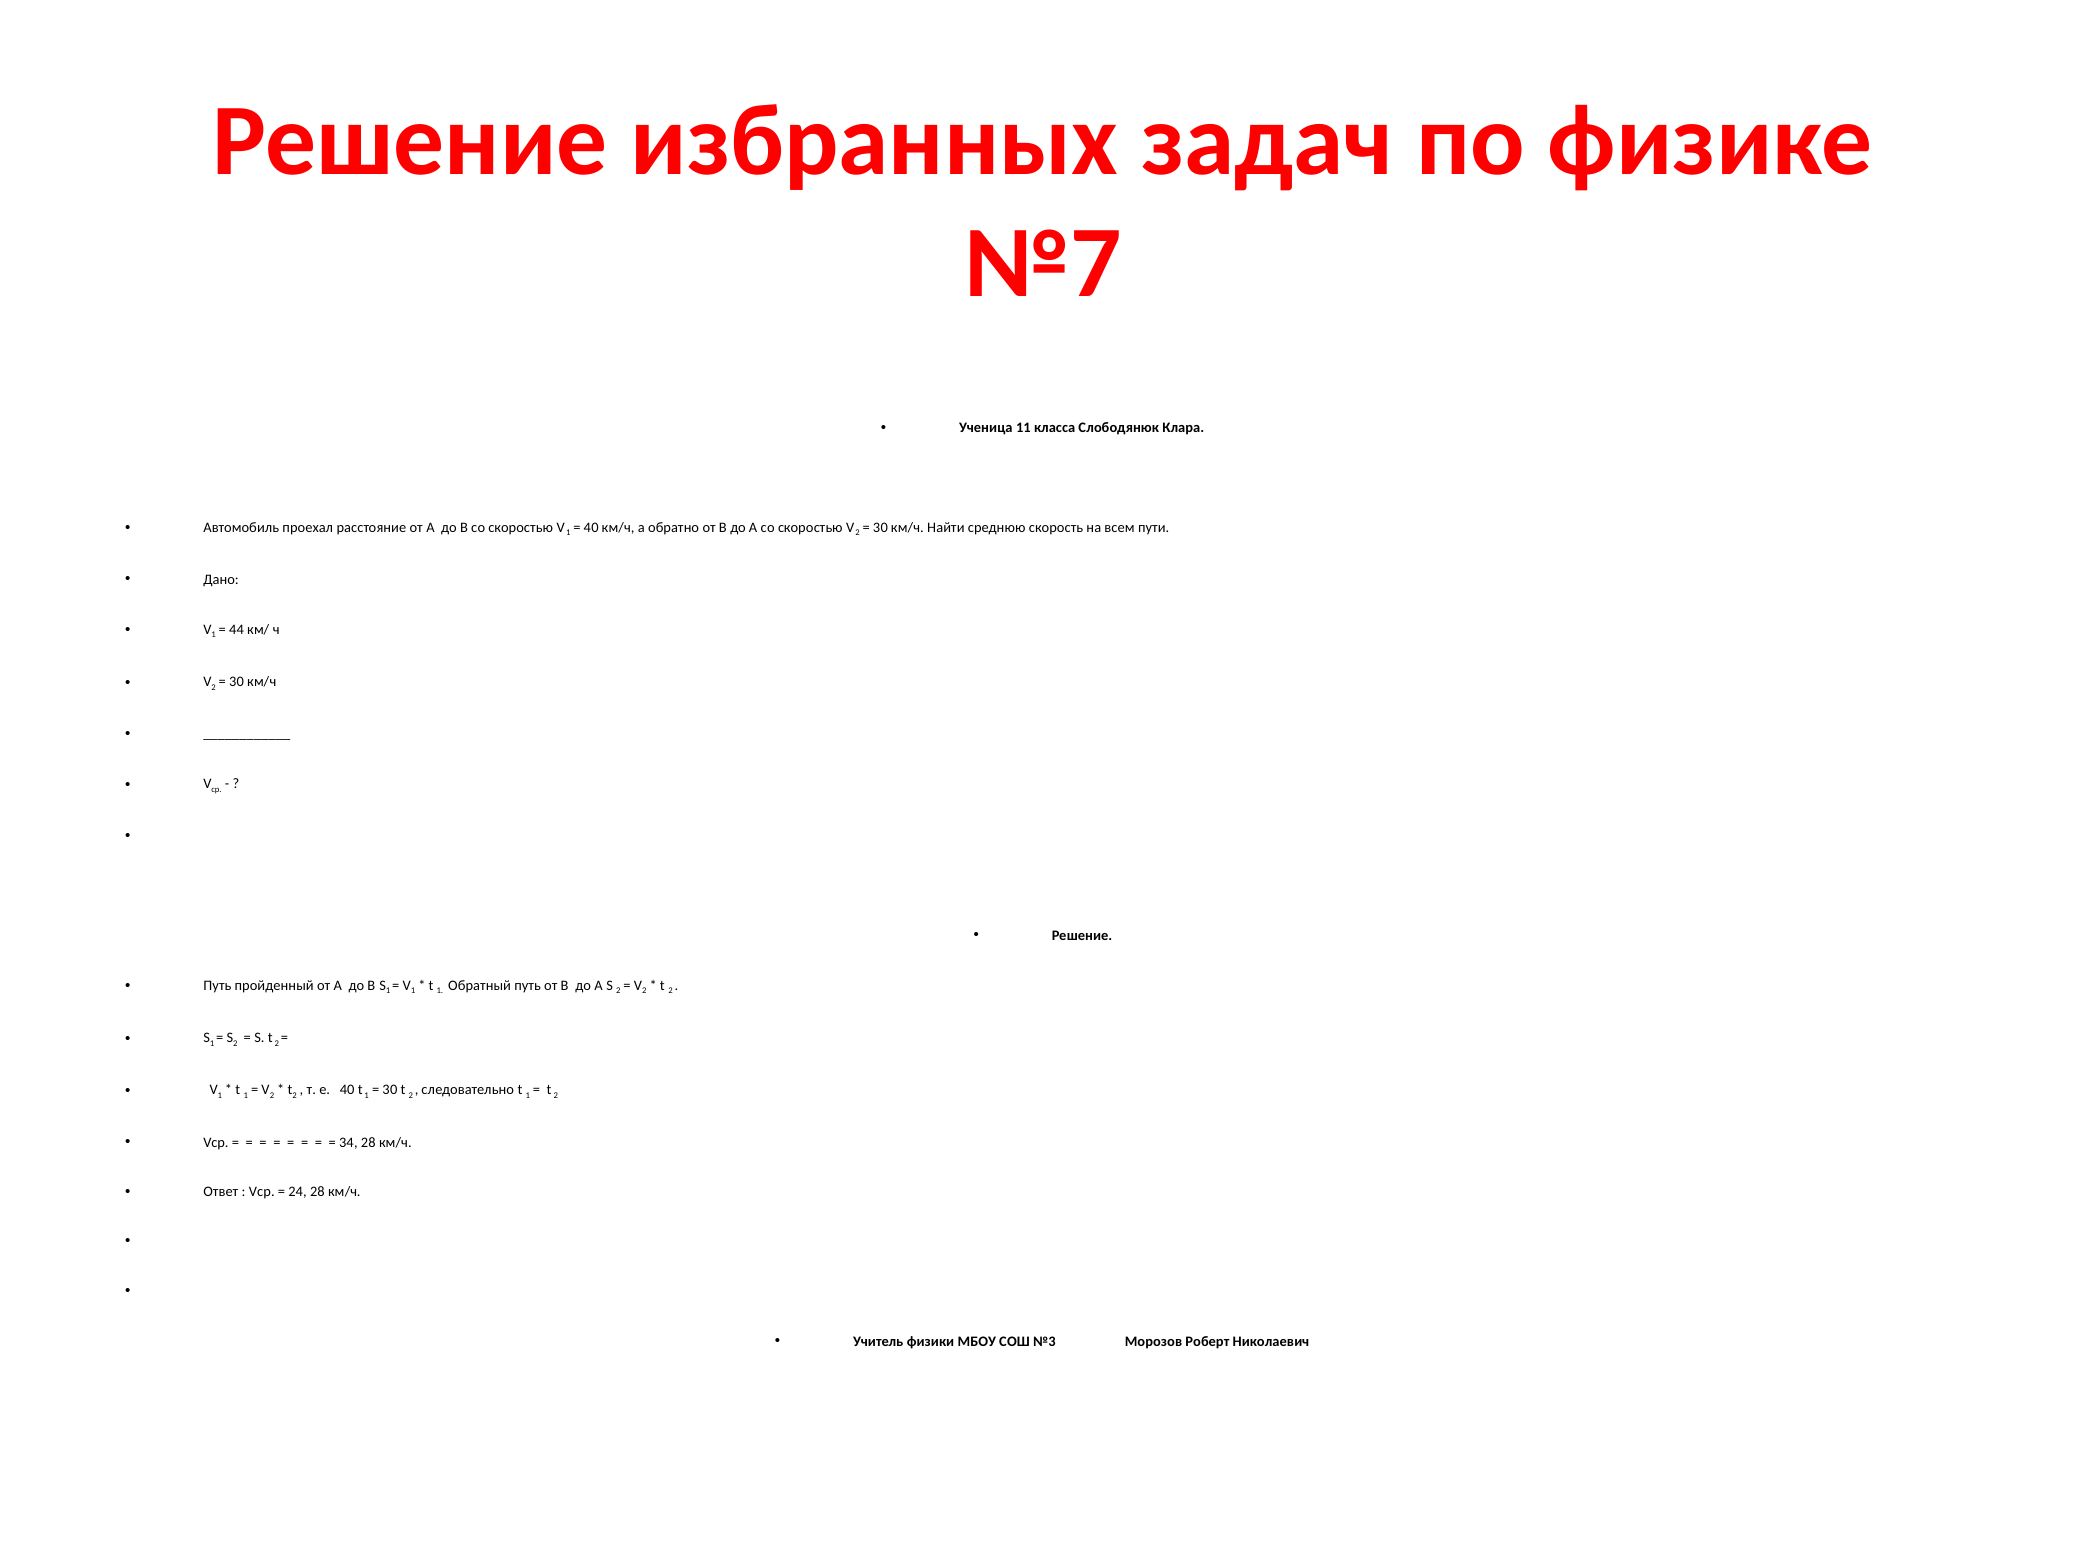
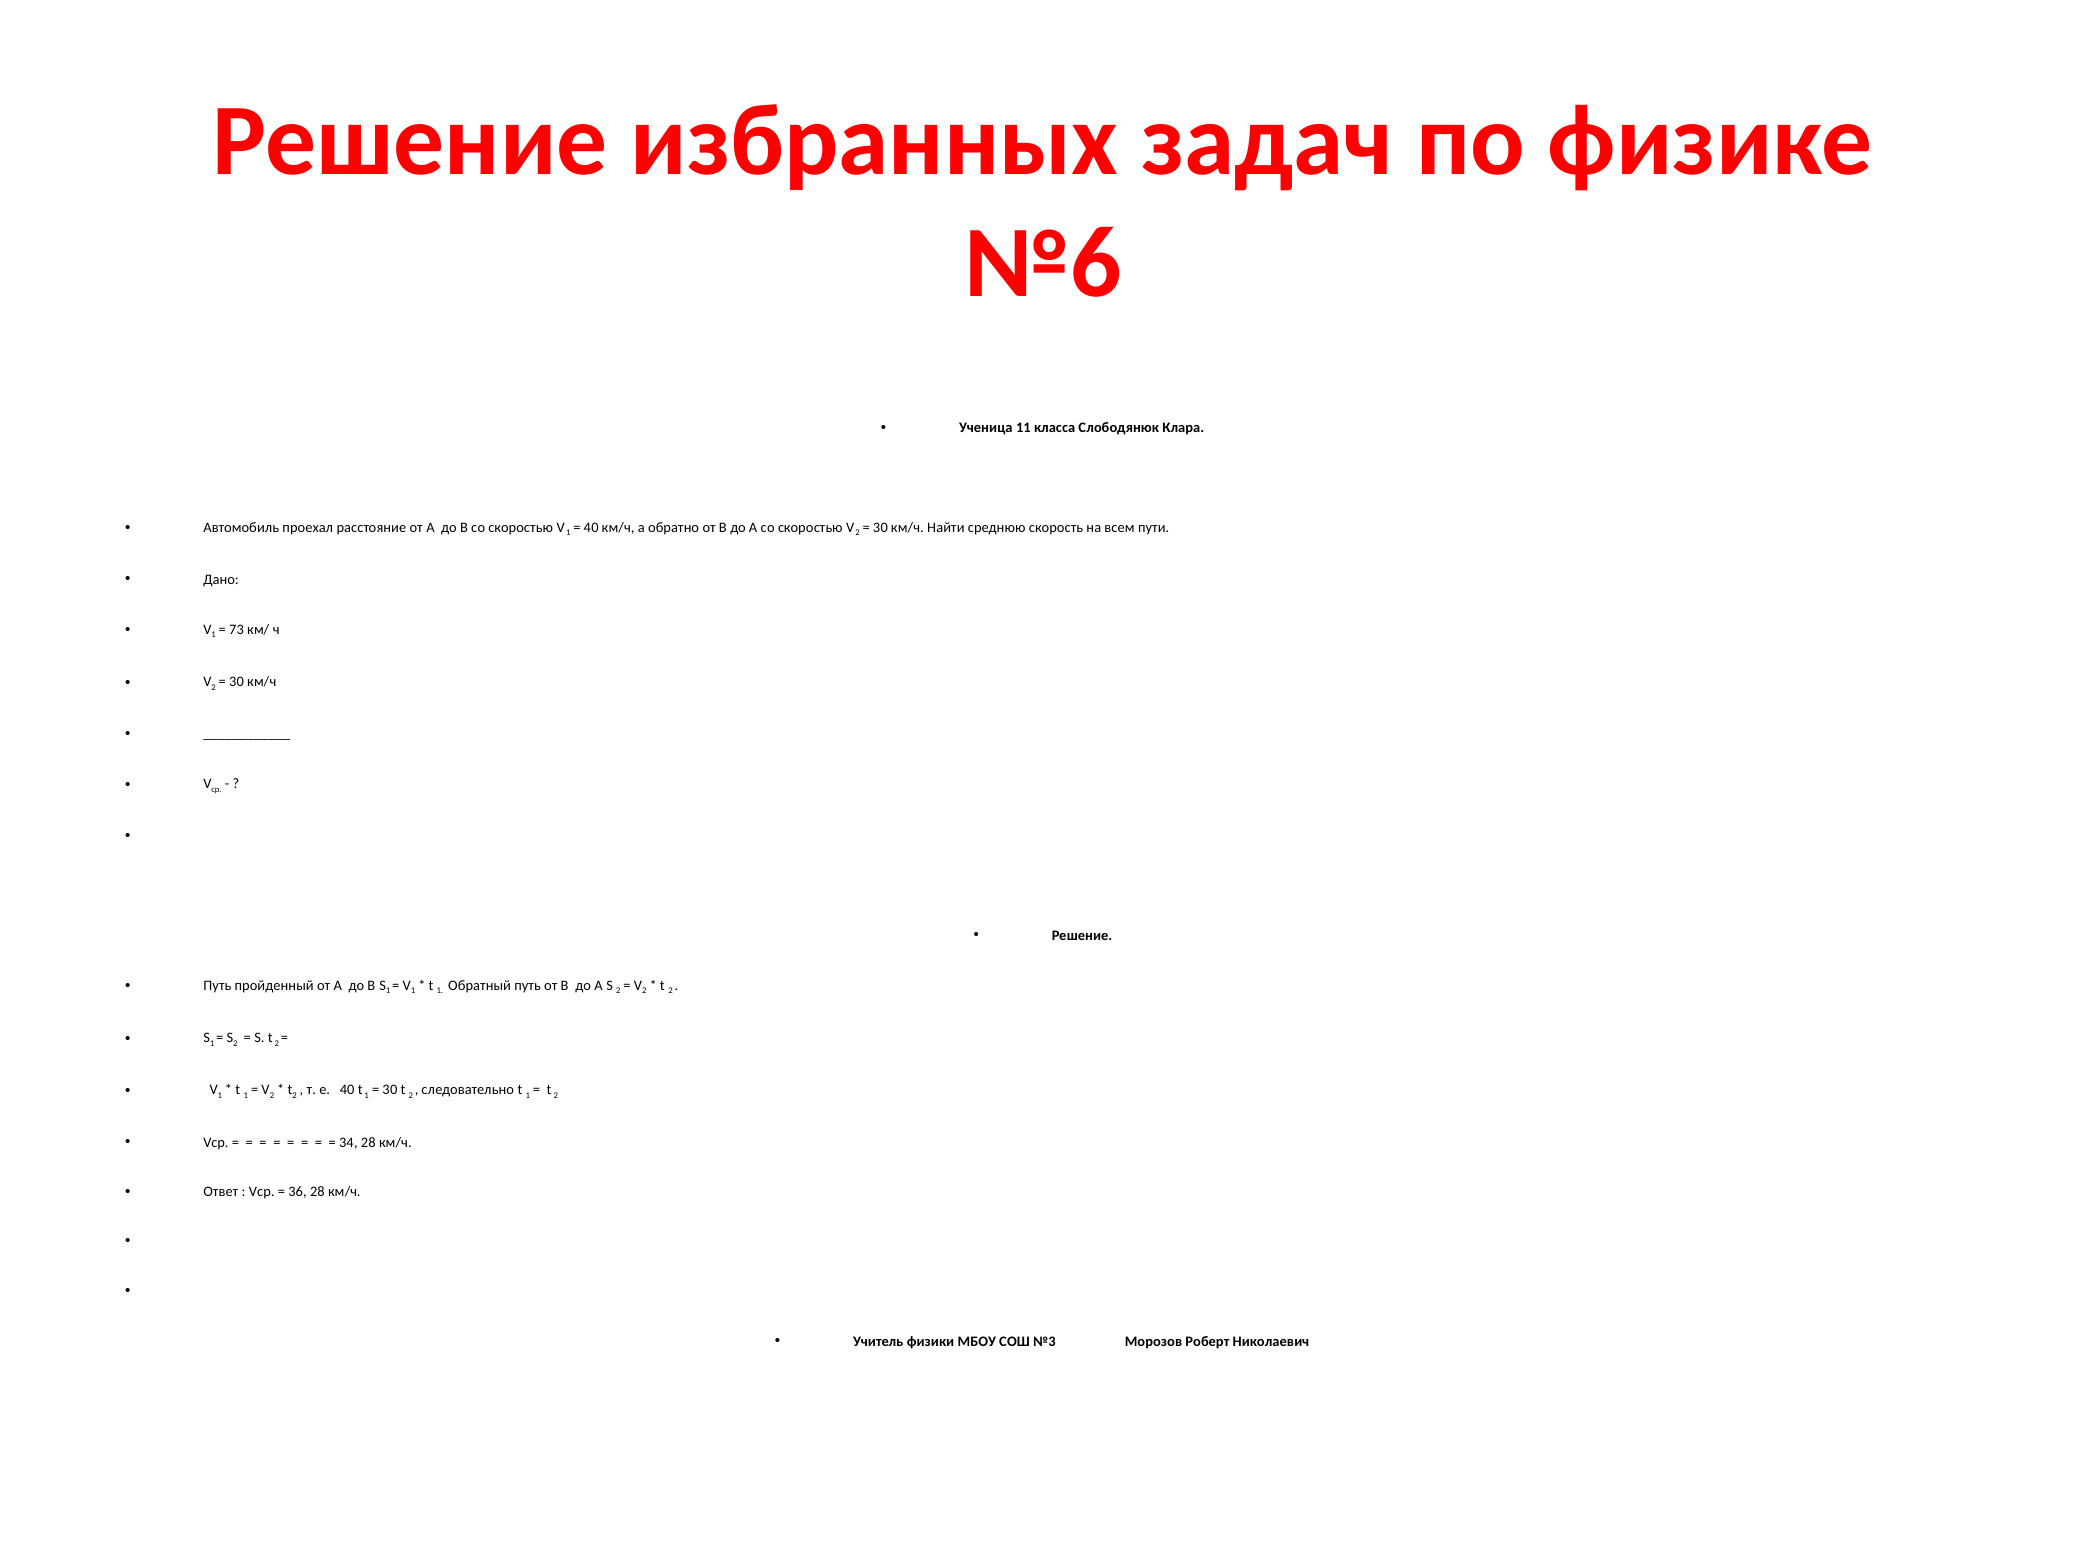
№7: №7 -> №6
44: 44 -> 73
24: 24 -> 36
